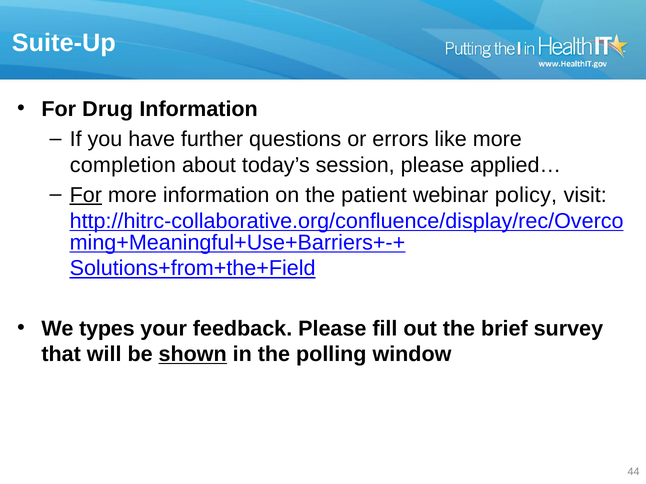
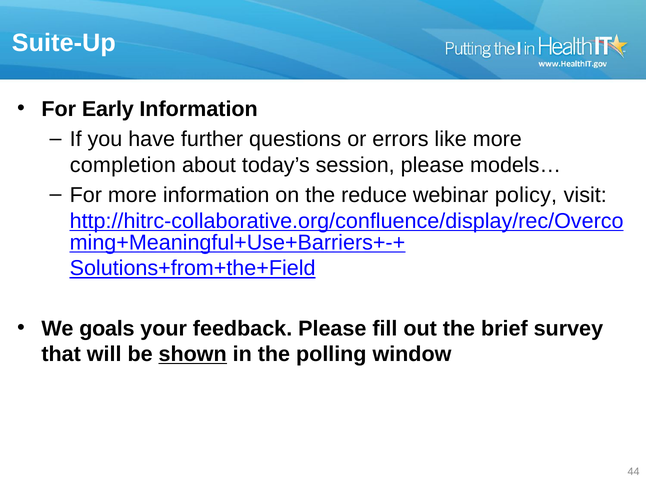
Drug: Drug -> Early
applied…: applied… -> models…
For at (86, 195) underline: present -> none
patient: patient -> reduce
types: types -> goals
